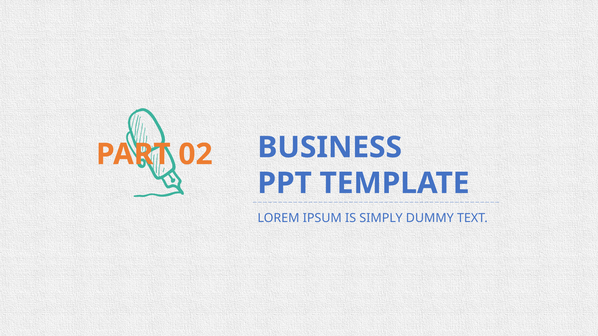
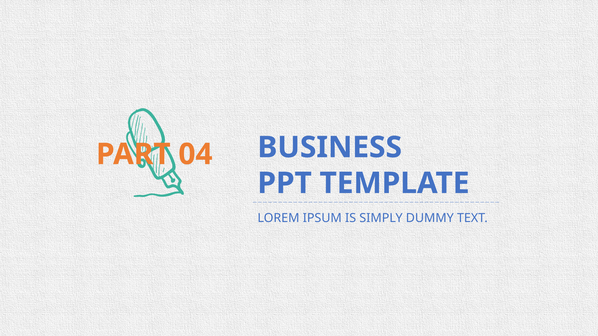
02: 02 -> 04
